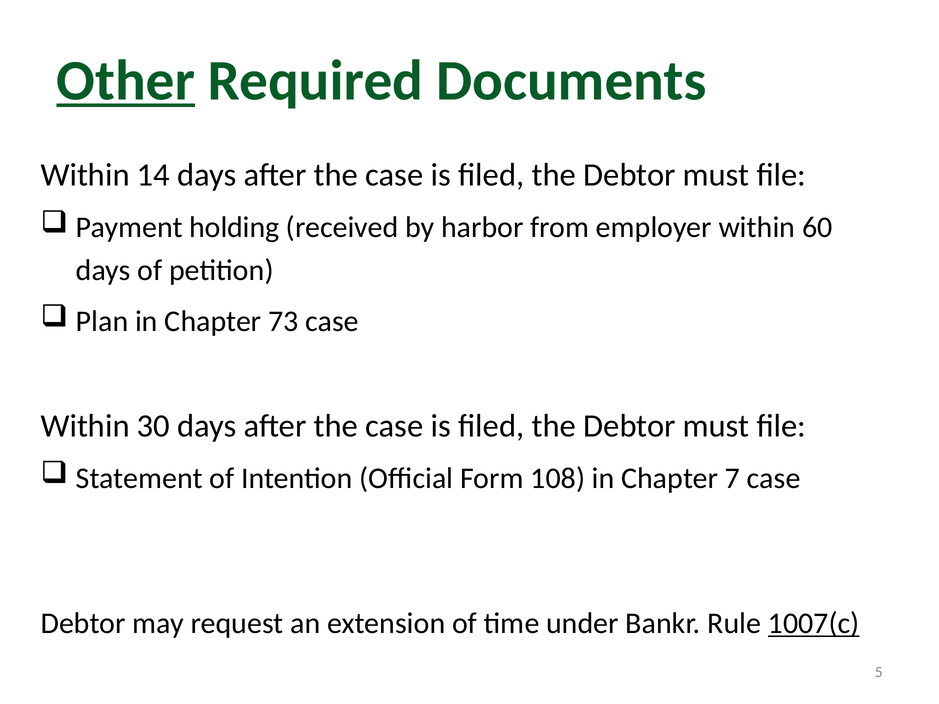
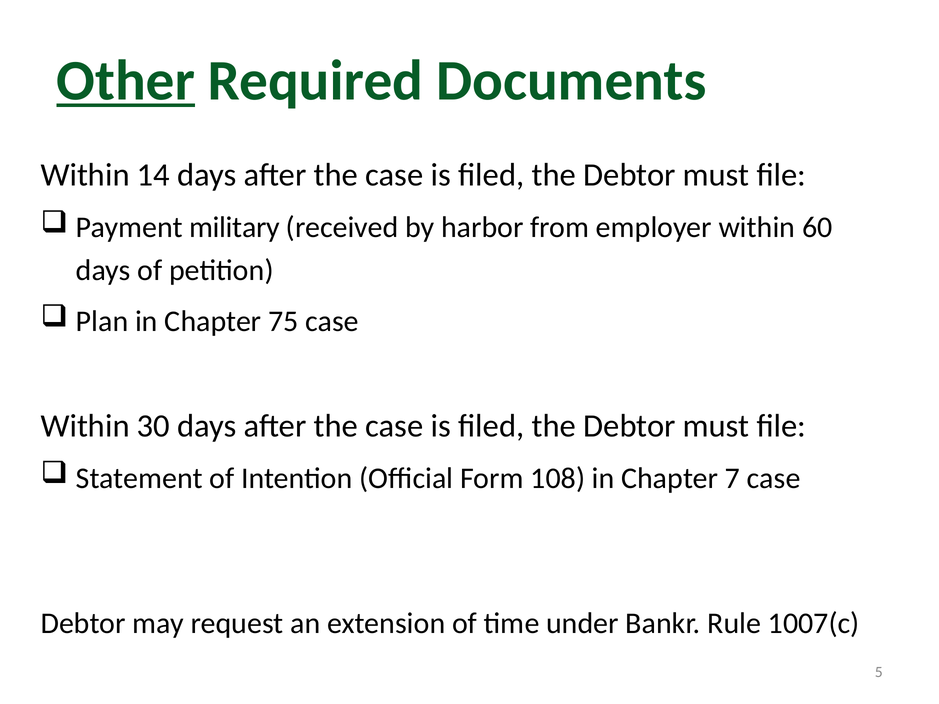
holding: holding -> military
73: 73 -> 75
1007(c underline: present -> none
